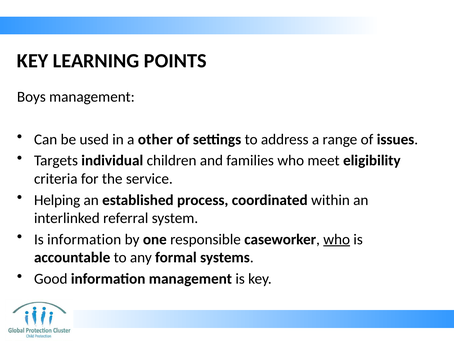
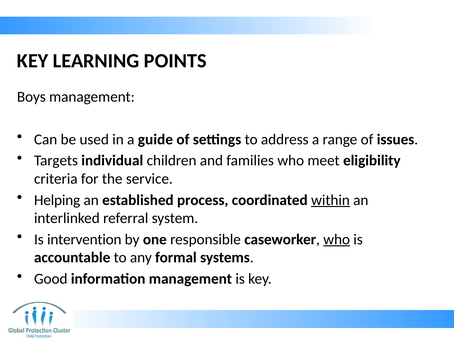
other: other -> guide
within underline: none -> present
Is information: information -> intervention
